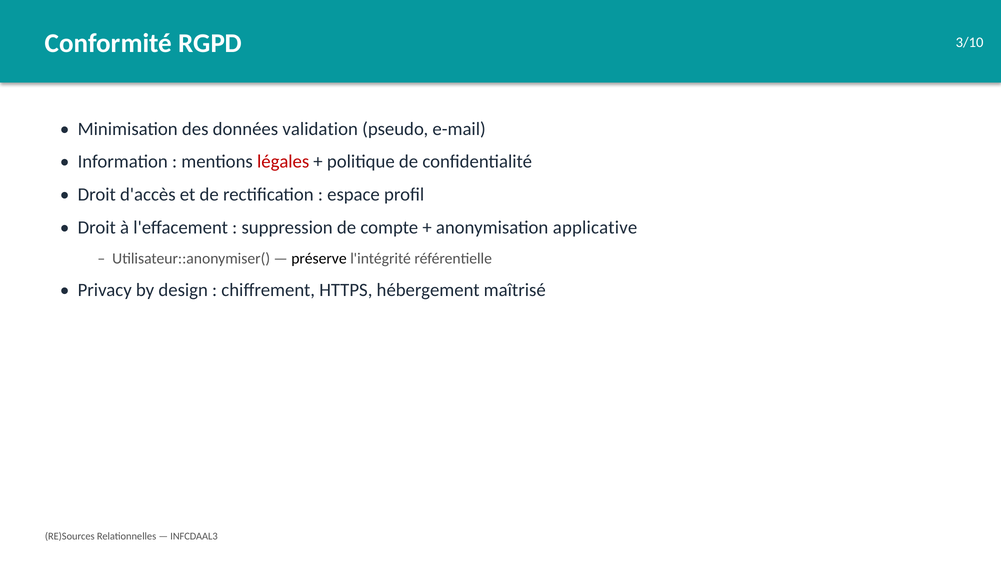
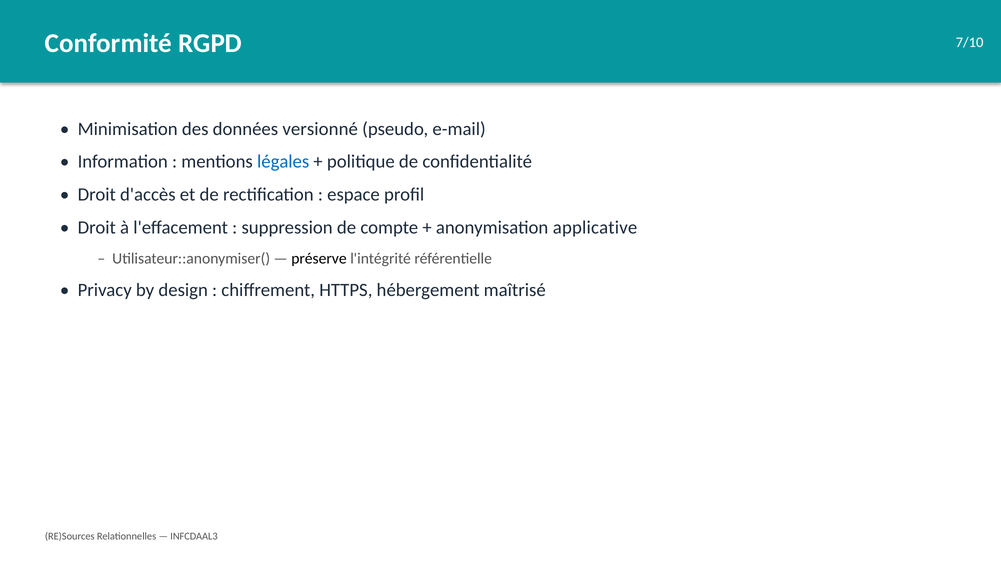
3/10: 3/10 -> 7/10
validation: validation -> versionné
légales colour: red -> blue
